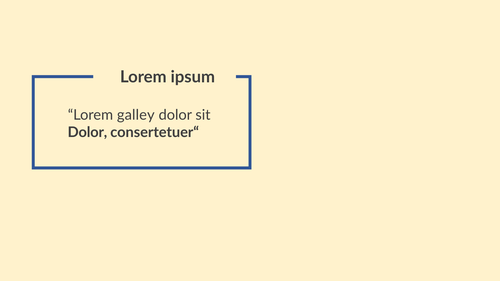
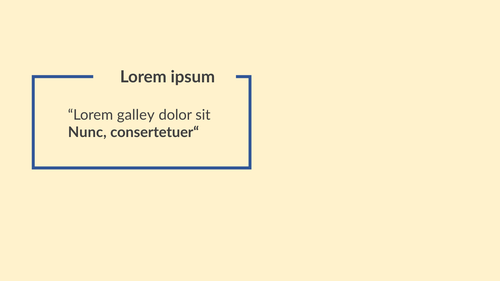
Dolor at (87, 133): Dolor -> Nunc
